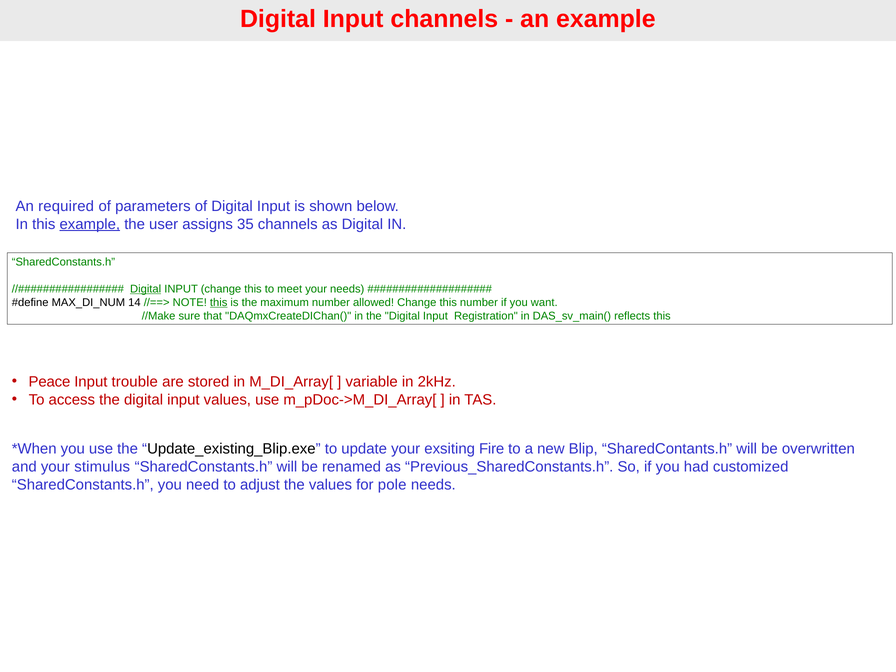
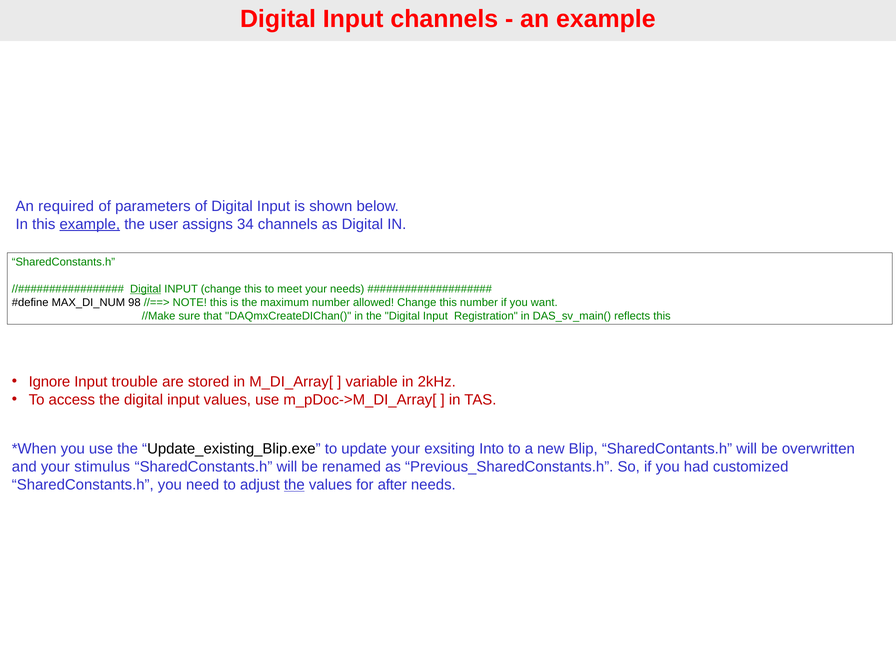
35: 35 -> 34
14: 14 -> 98
this at (219, 303) underline: present -> none
Peace: Peace -> Ignore
Fire: Fire -> Into
the at (294, 485) underline: none -> present
pole: pole -> after
